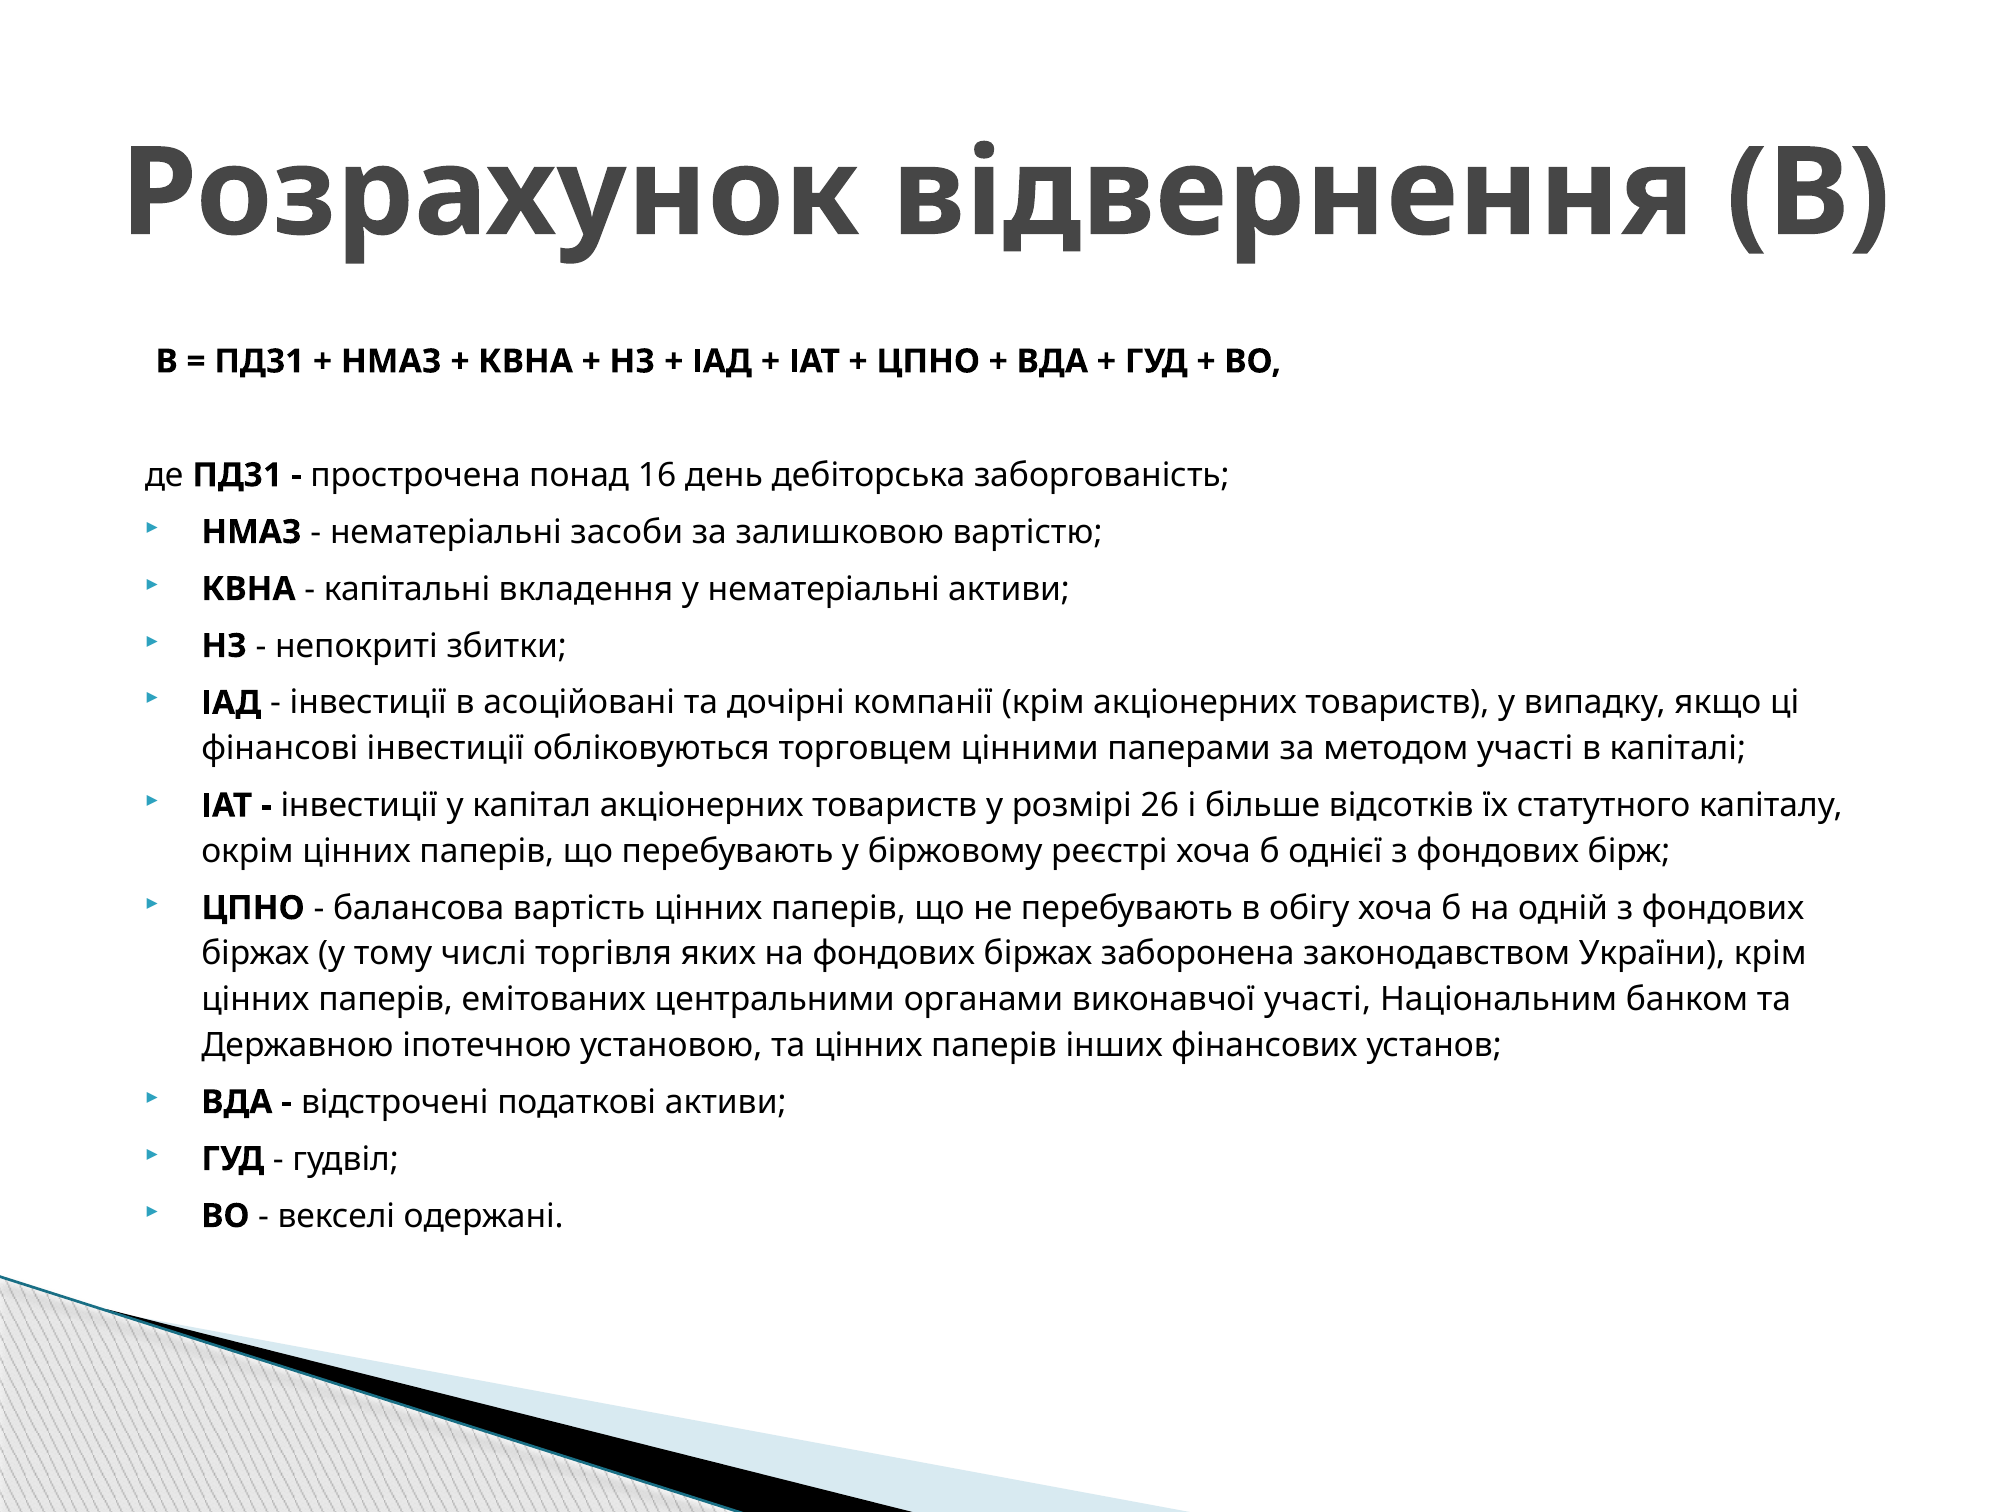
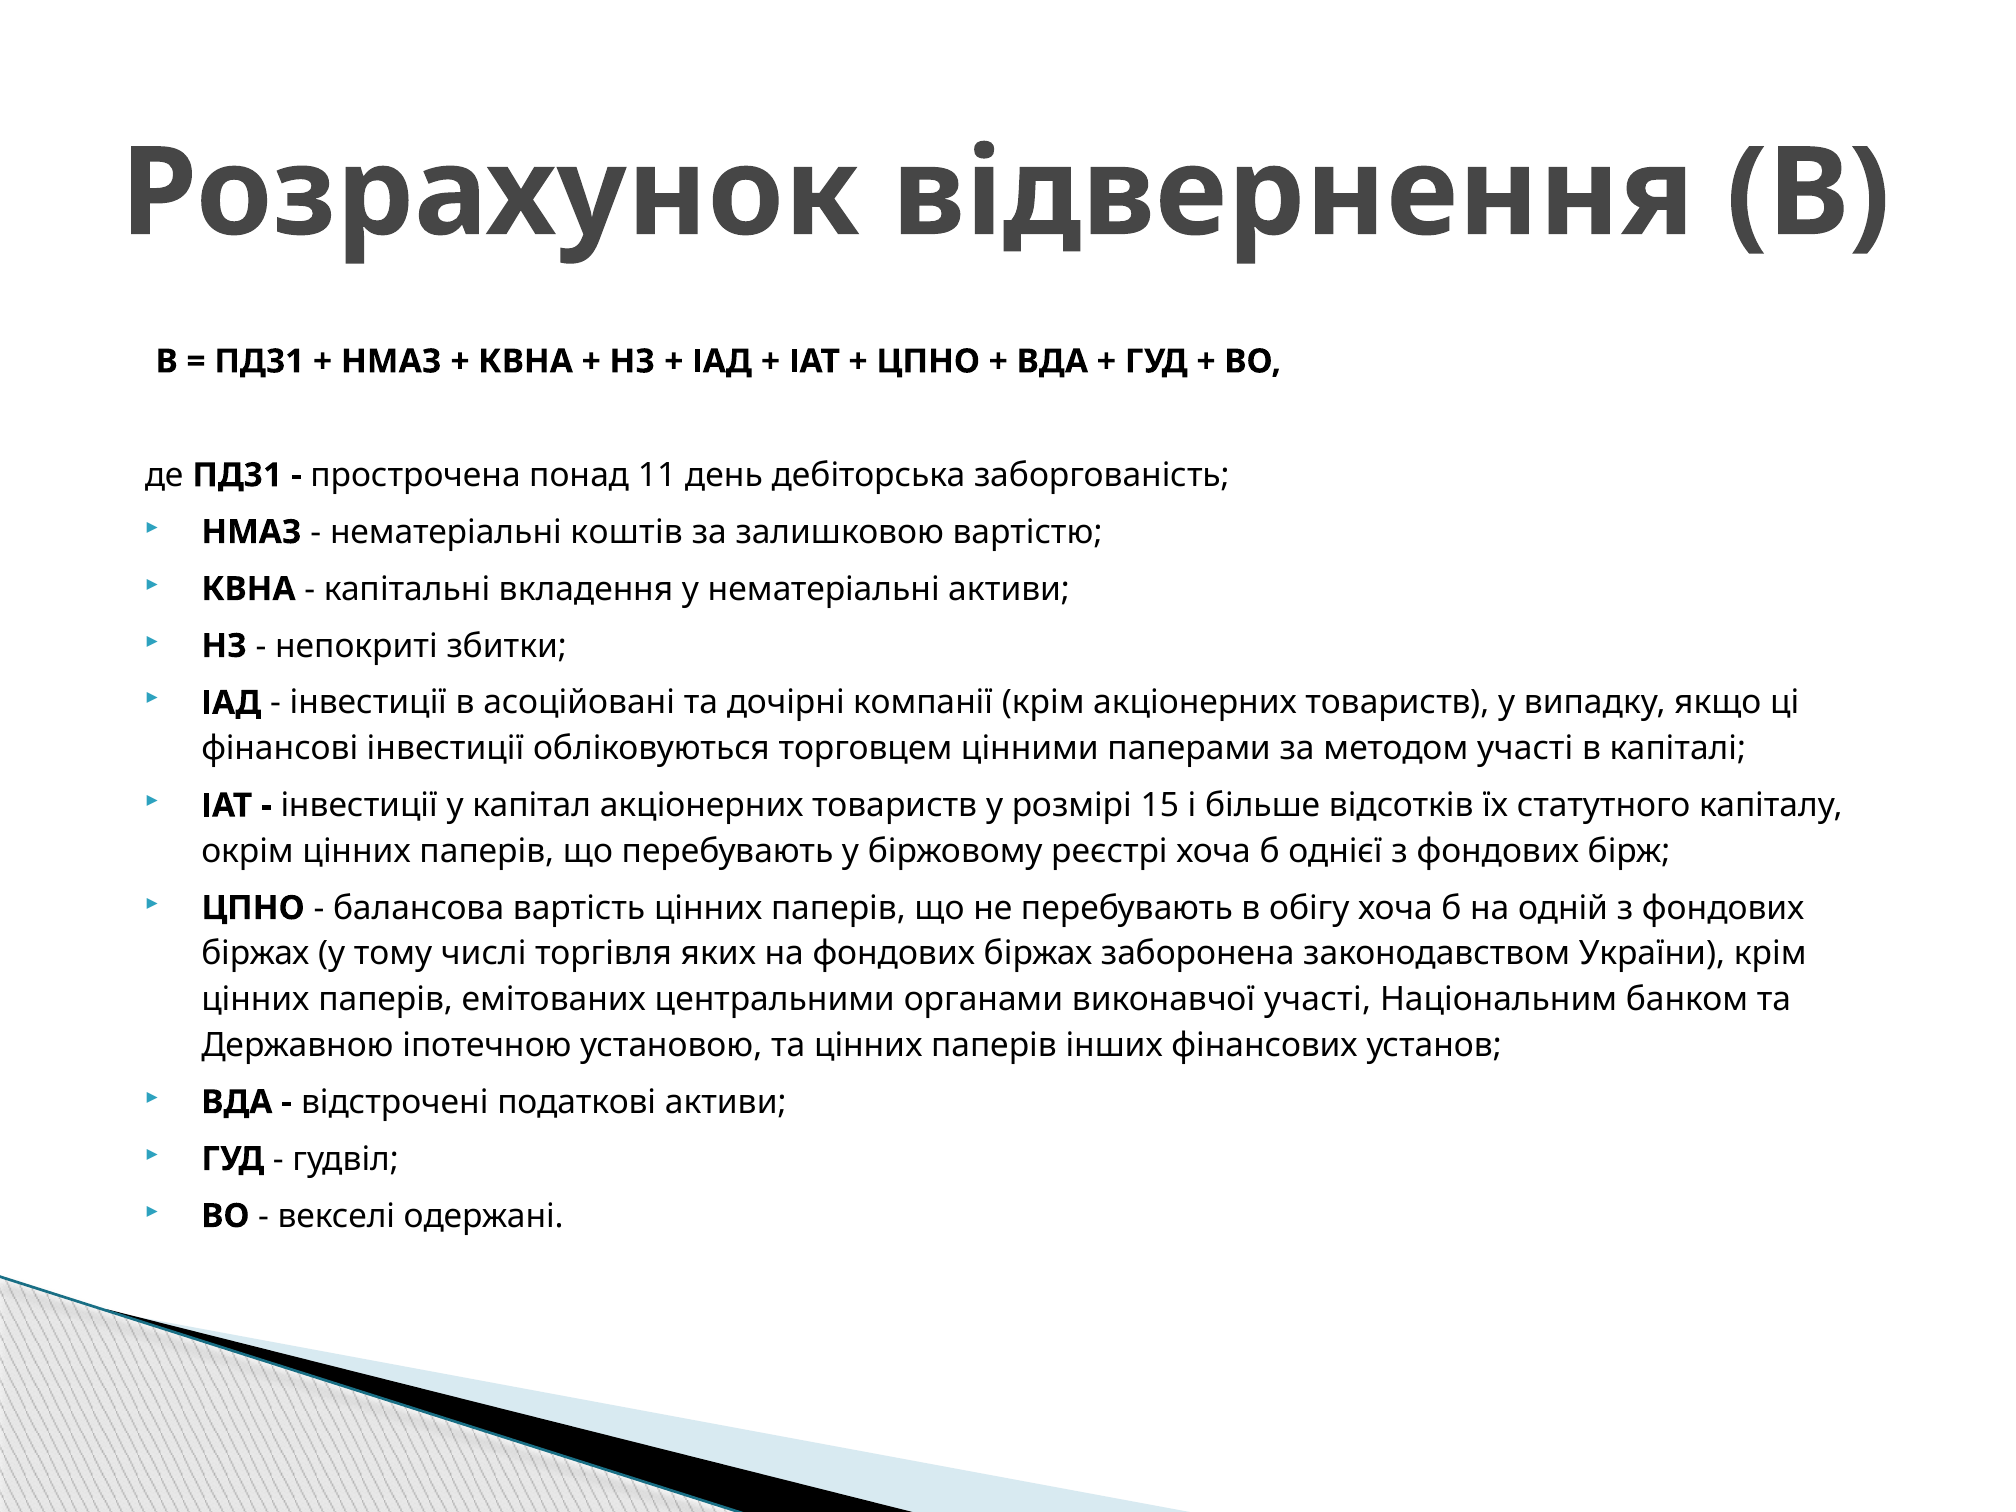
16: 16 -> 11
засоби: засоби -> коштів
26: 26 -> 15
